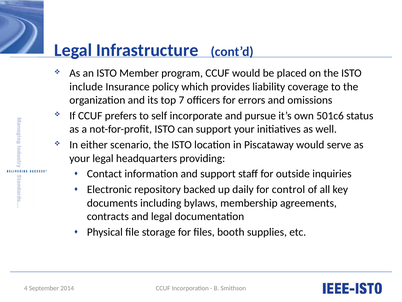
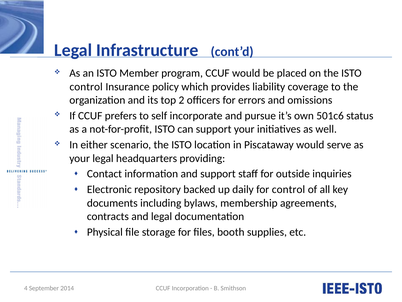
include at (86, 87): include -> control
7: 7 -> 2
